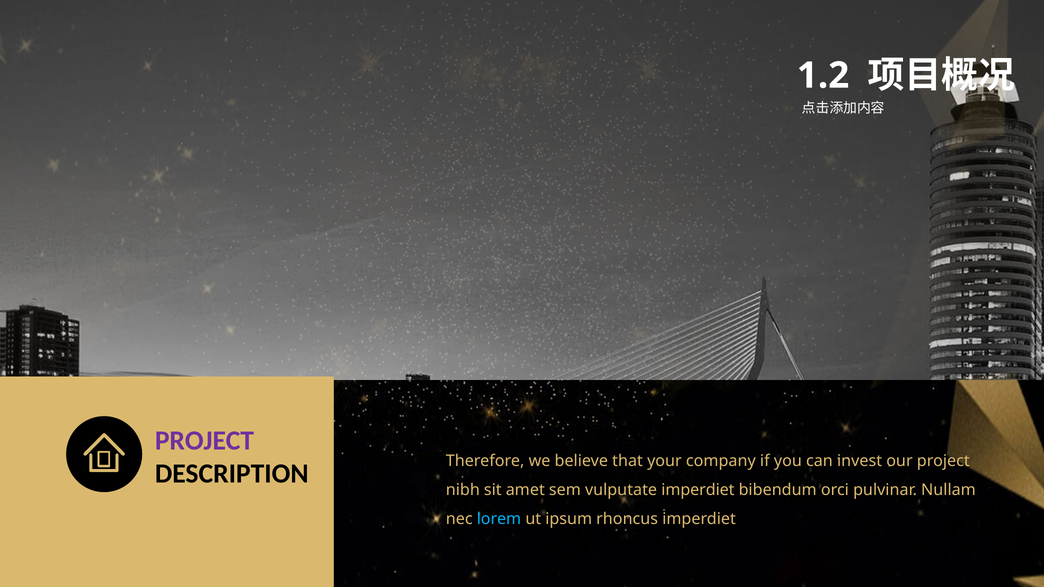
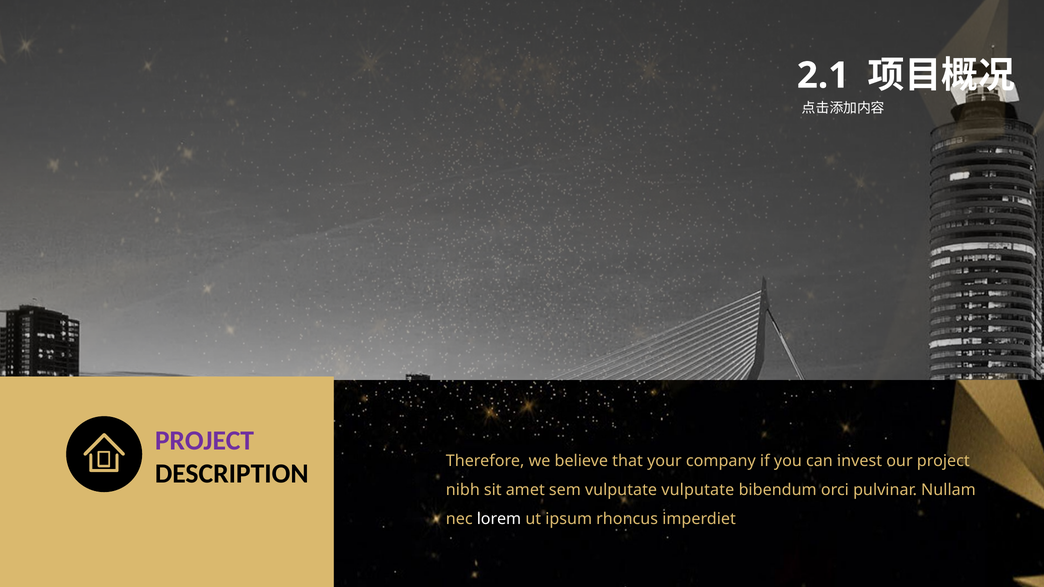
1.2: 1.2 -> 2.1
vulputate imperdiet: imperdiet -> vulputate
lorem colour: light blue -> white
